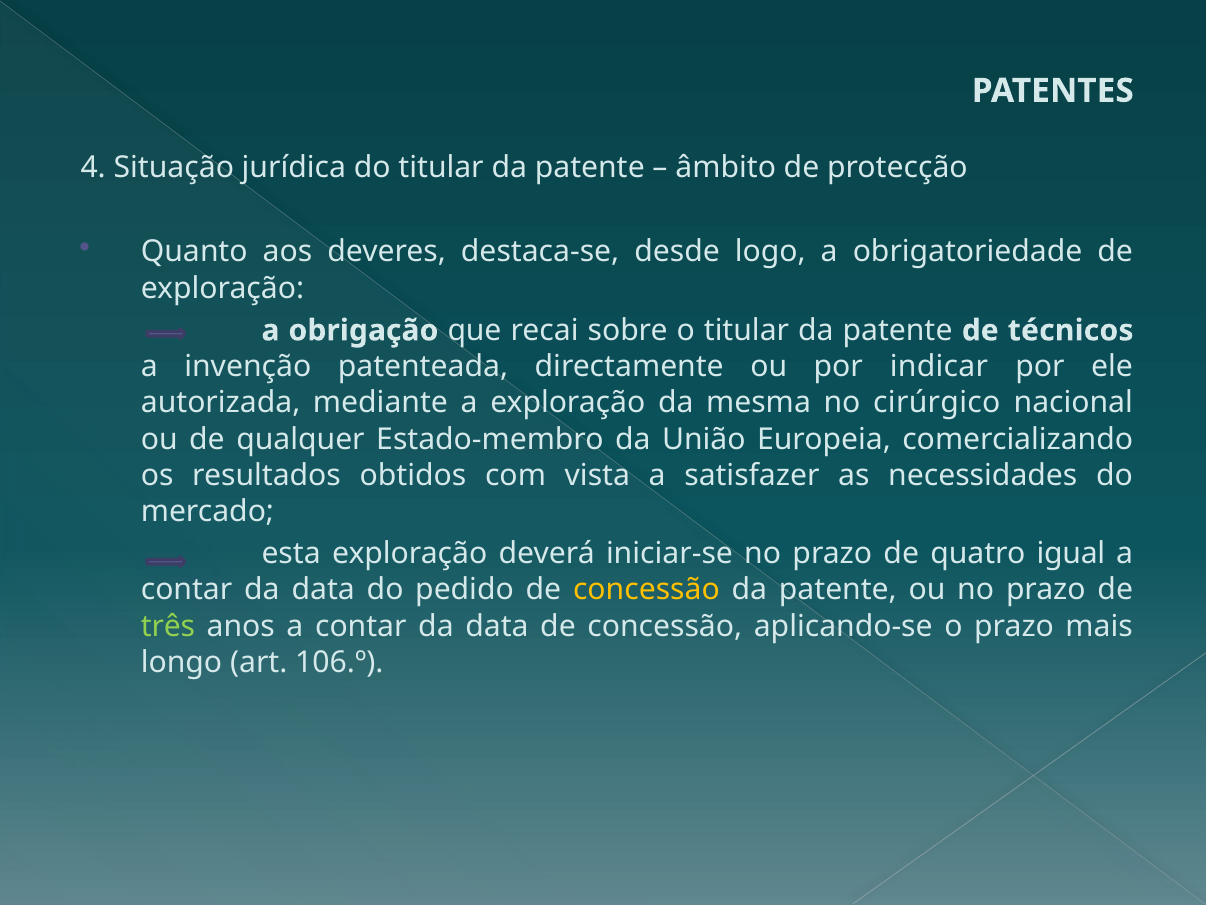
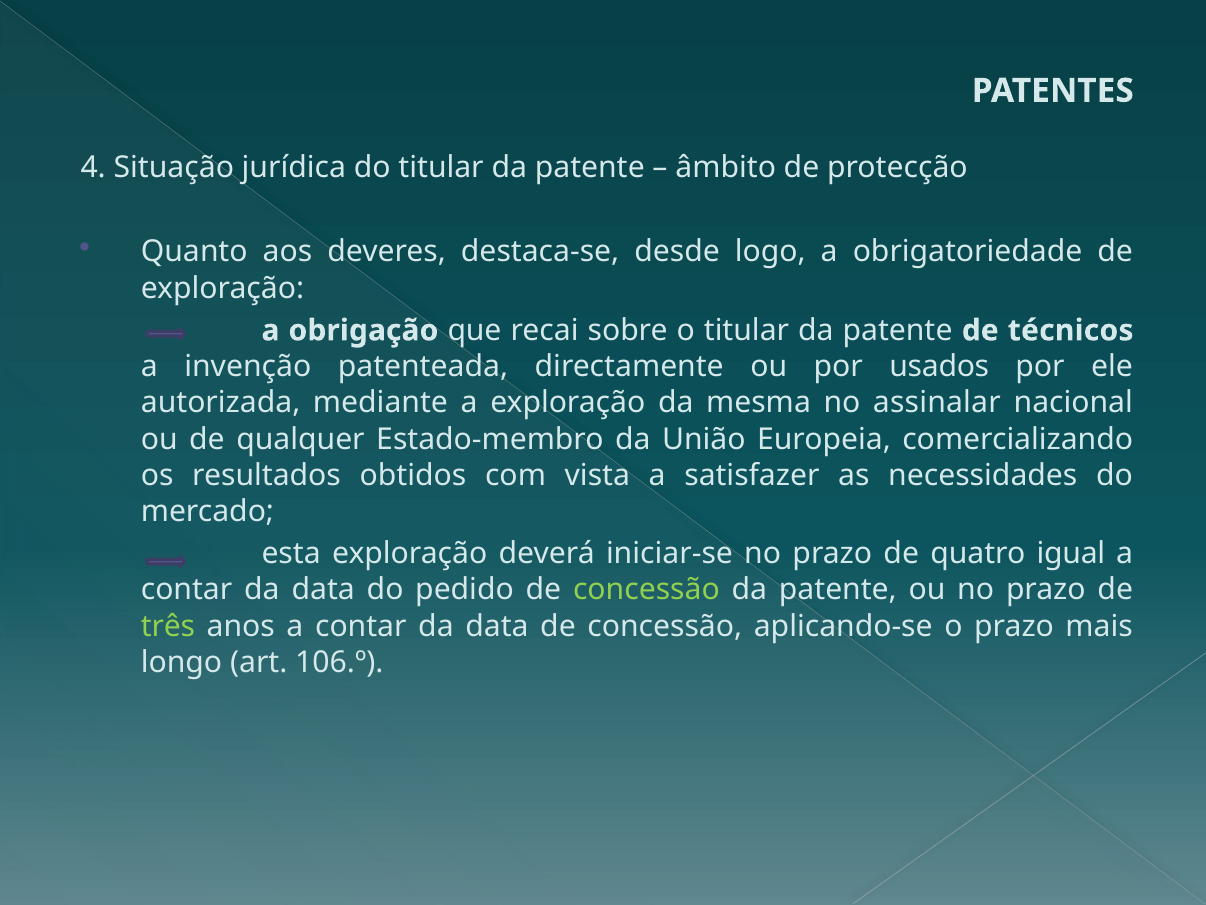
indicar: indicar -> usados
cirúrgico: cirúrgico -> assinalar
concessão at (646, 590) colour: yellow -> light green
